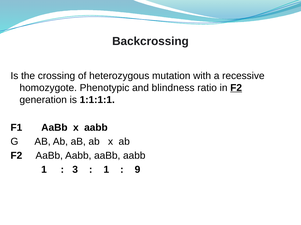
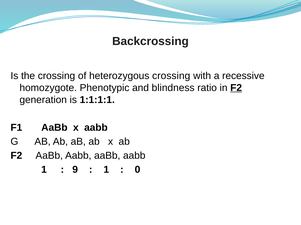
heterozygous mutation: mutation -> crossing
3: 3 -> 9
9: 9 -> 0
